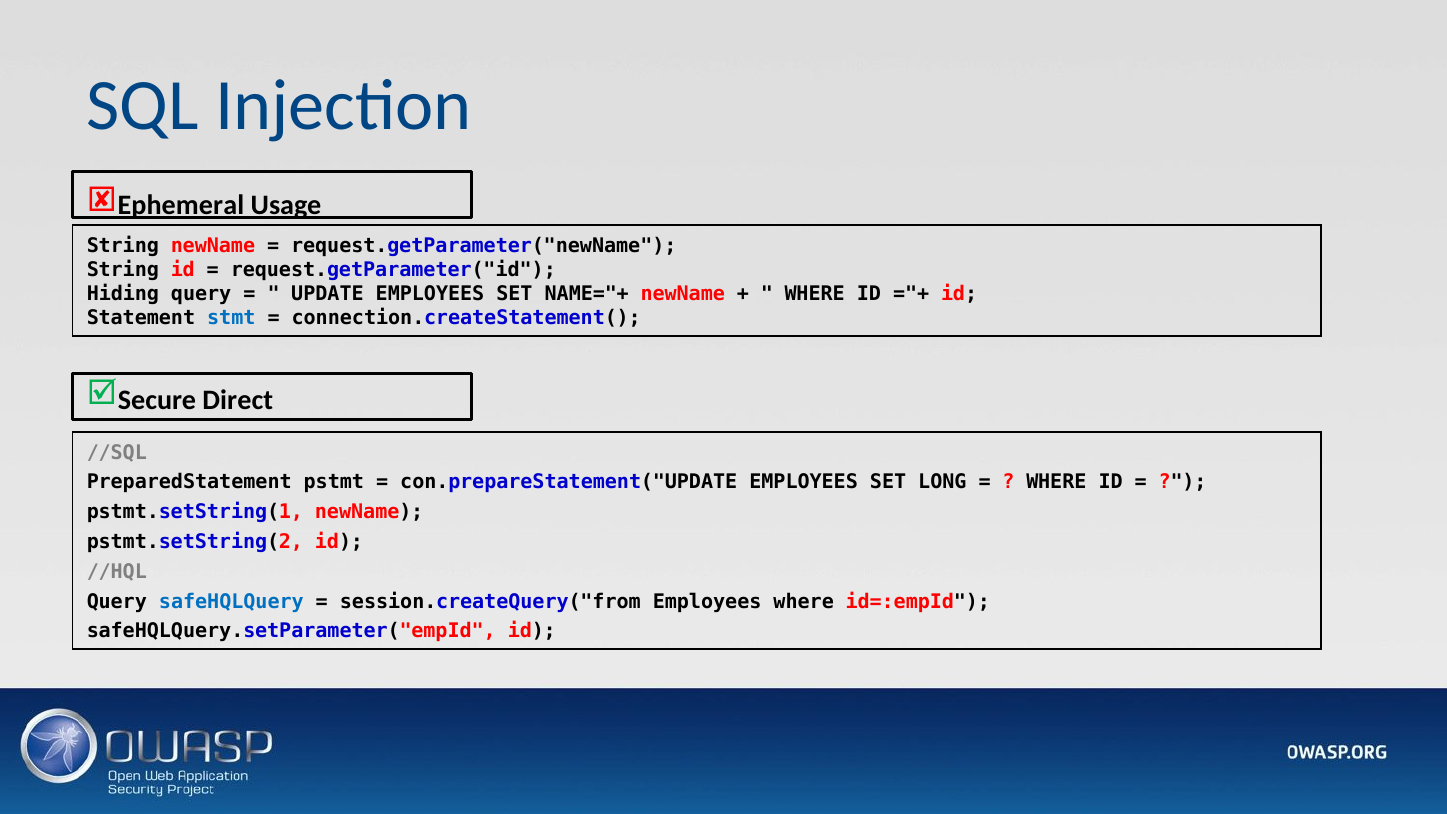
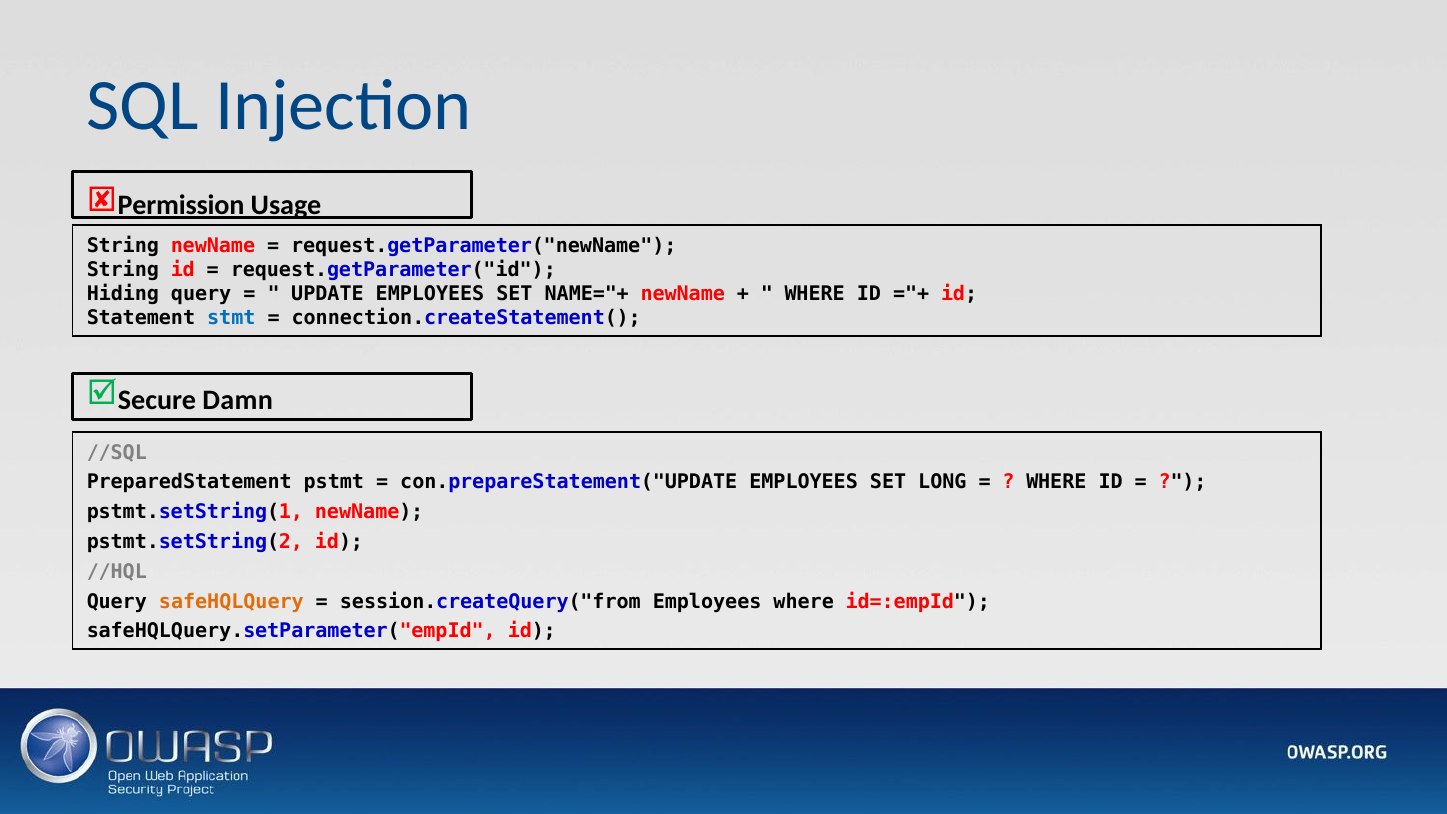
Ephemeral: Ephemeral -> Permission
Direct: Direct -> Damn
safeHQLQuery colour: blue -> orange
